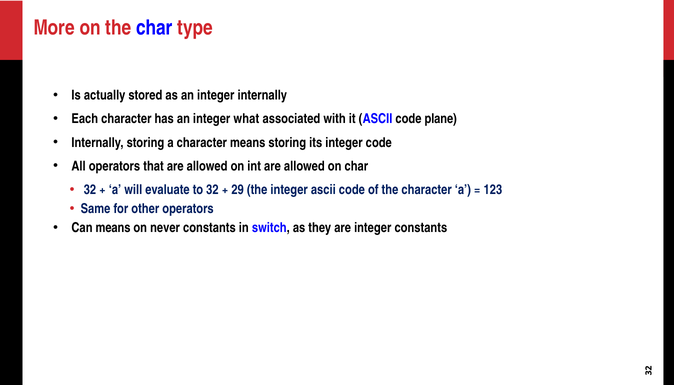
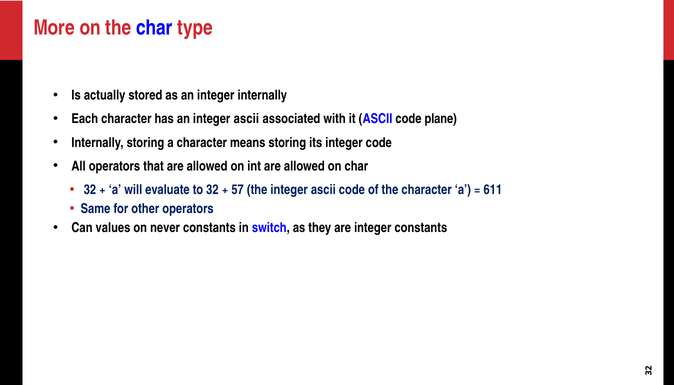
an integer what: what -> ascii
29: 29 -> 57
123: 123 -> 611
Can means: means -> values
